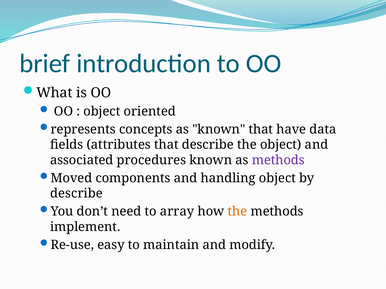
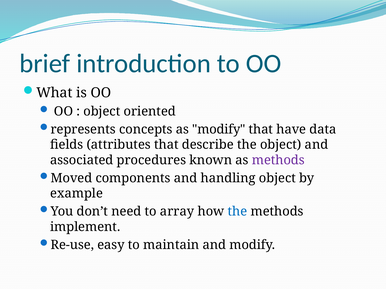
as known: known -> modify
describe at (76, 194): describe -> example
the at (237, 212) colour: orange -> blue
